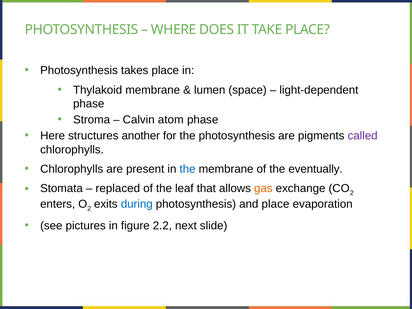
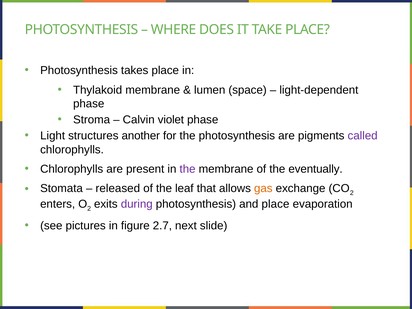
atom: atom -> violet
Here: Here -> Light
the at (188, 169) colour: blue -> purple
replaced: replaced -> released
during colour: blue -> purple
2.2: 2.2 -> 2.7
